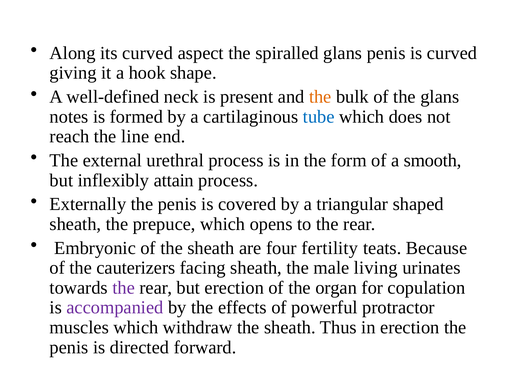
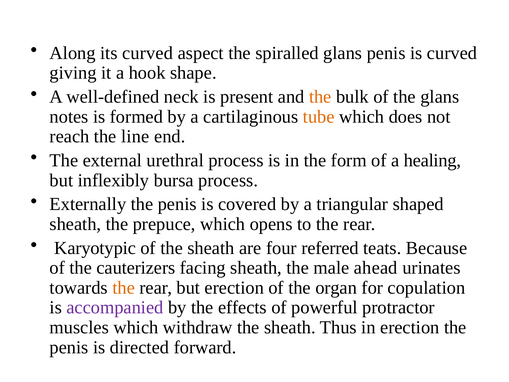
tube colour: blue -> orange
smooth: smooth -> healing
attain: attain -> bursa
Embryonic: Embryonic -> Karyotypic
fertility: fertility -> referred
living: living -> ahead
the at (124, 288) colour: purple -> orange
